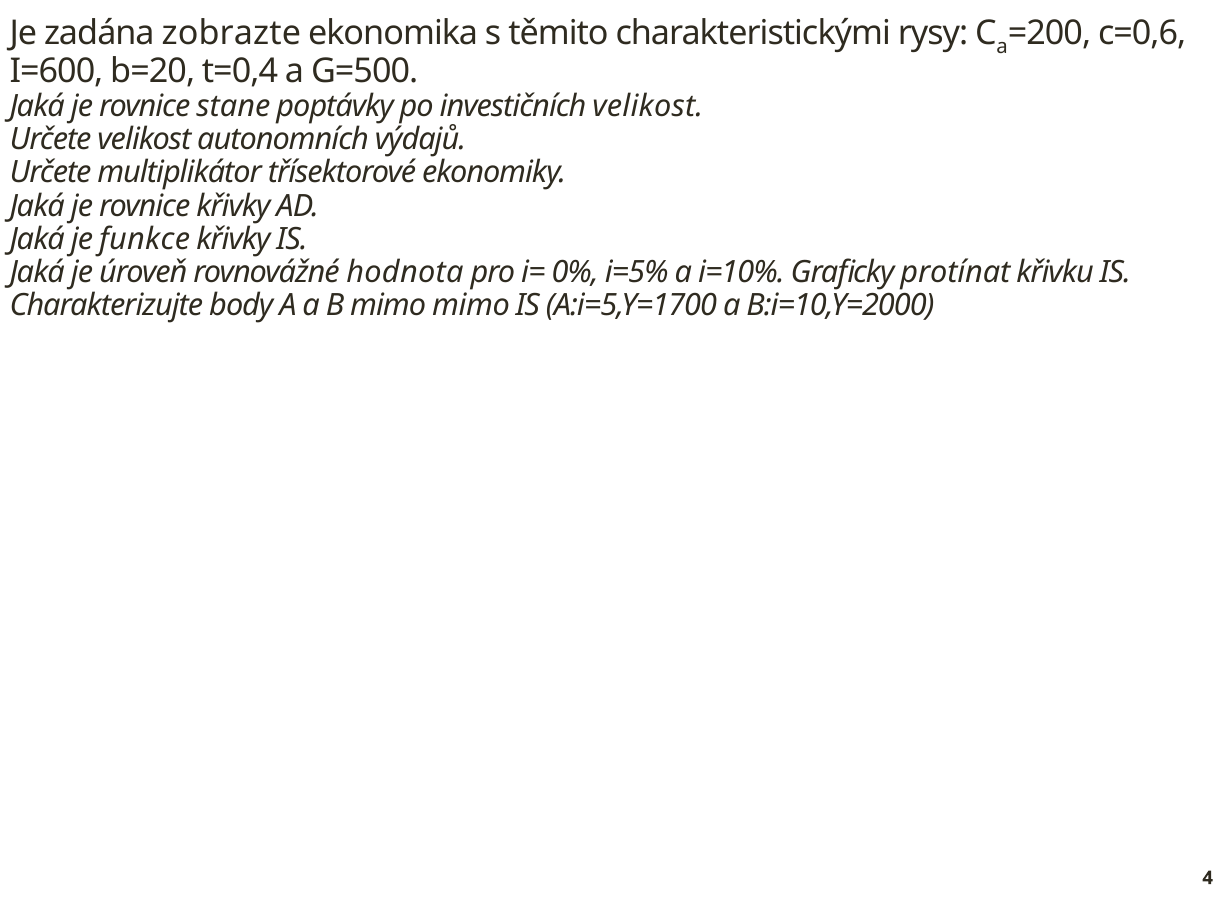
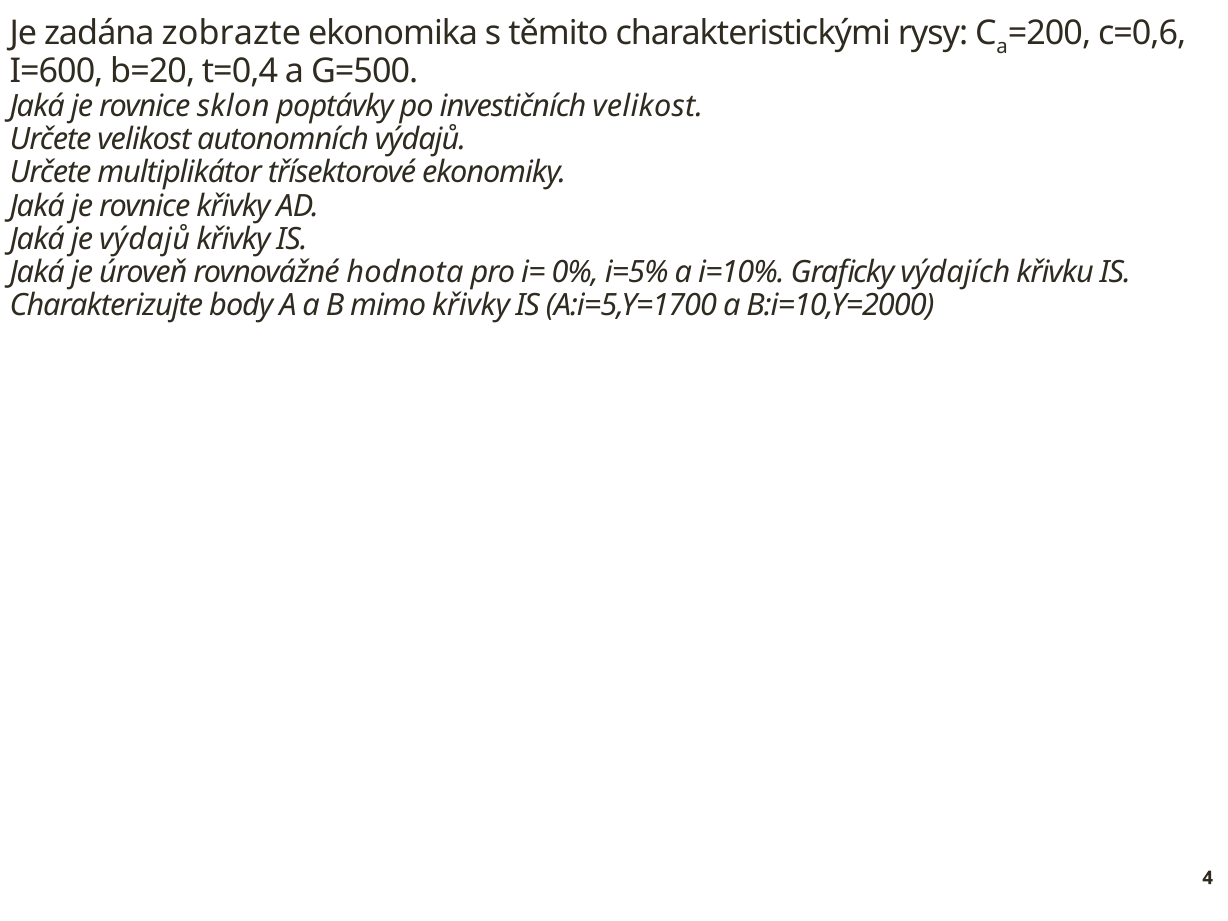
stane: stane -> sklon
je funkce: funkce -> výdajů
protínat: protínat -> výdajích
mimo mimo: mimo -> křivky
